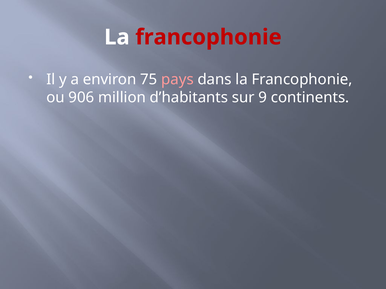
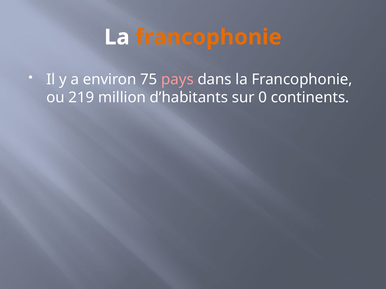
francophonie at (208, 37) colour: red -> orange
906: 906 -> 219
9: 9 -> 0
